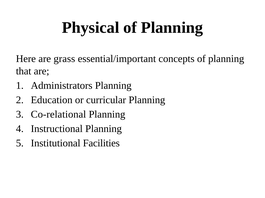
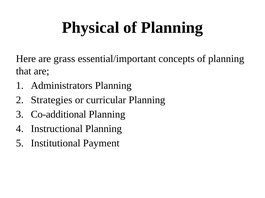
Education: Education -> Strategies
Co-relational: Co-relational -> Co-additional
Facilities: Facilities -> Payment
